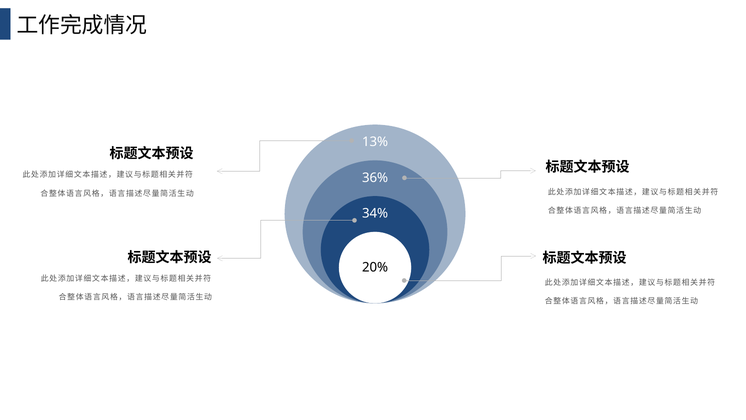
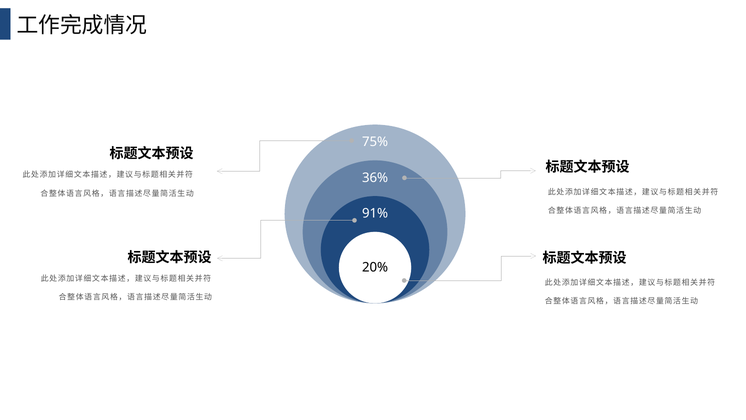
13%: 13% -> 75%
34%: 34% -> 91%
